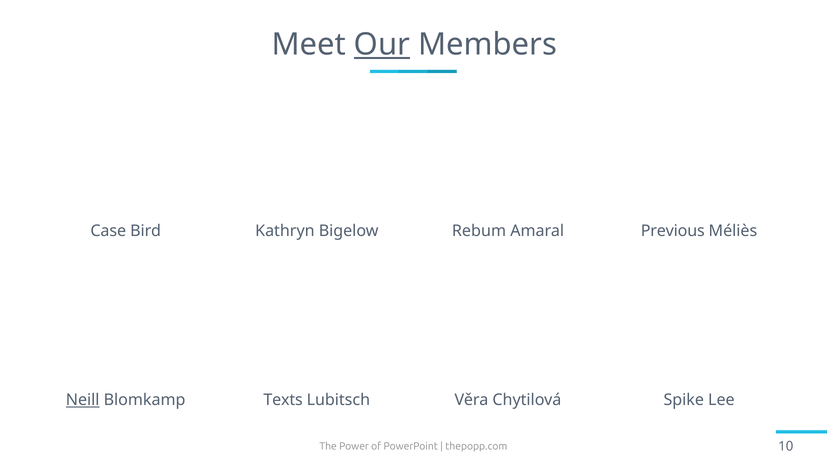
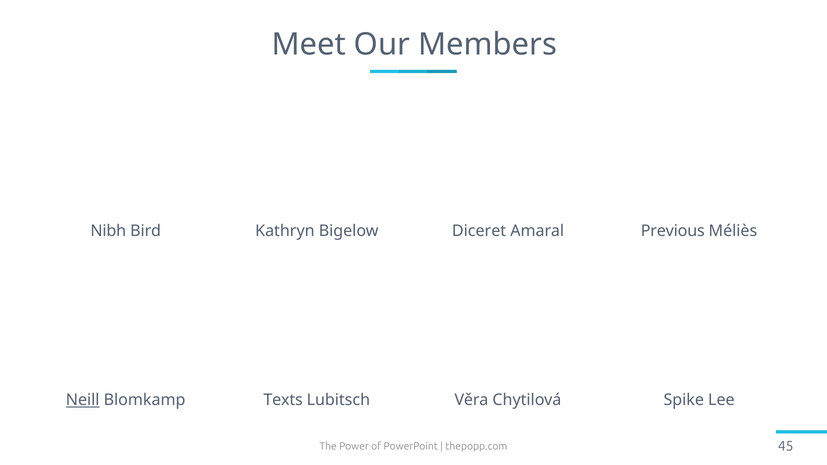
Our underline: present -> none
Case: Case -> Nibh
Rebum: Rebum -> Diceret
10: 10 -> 45
